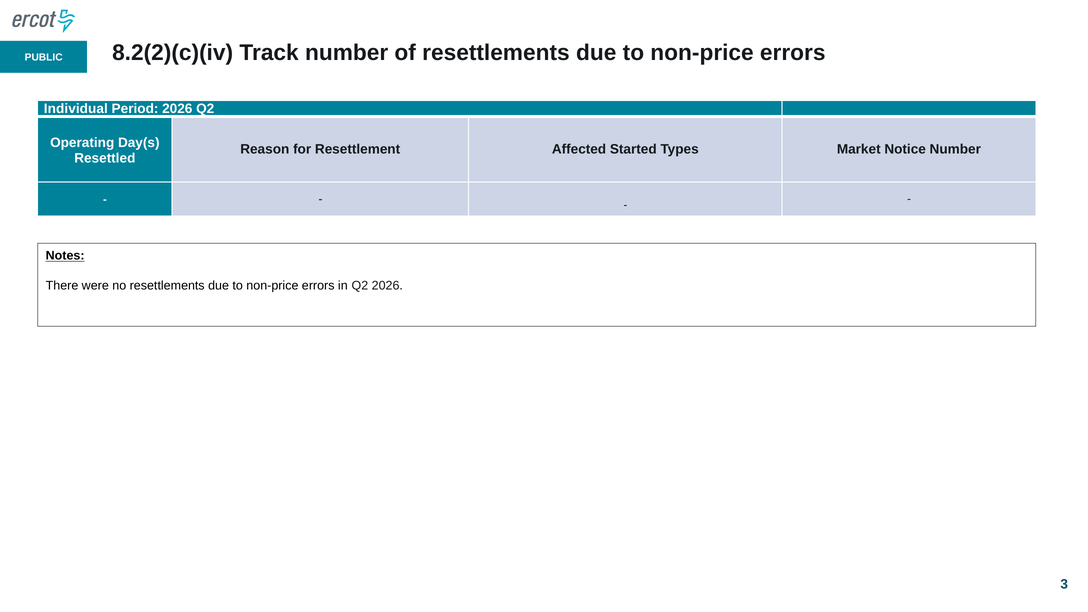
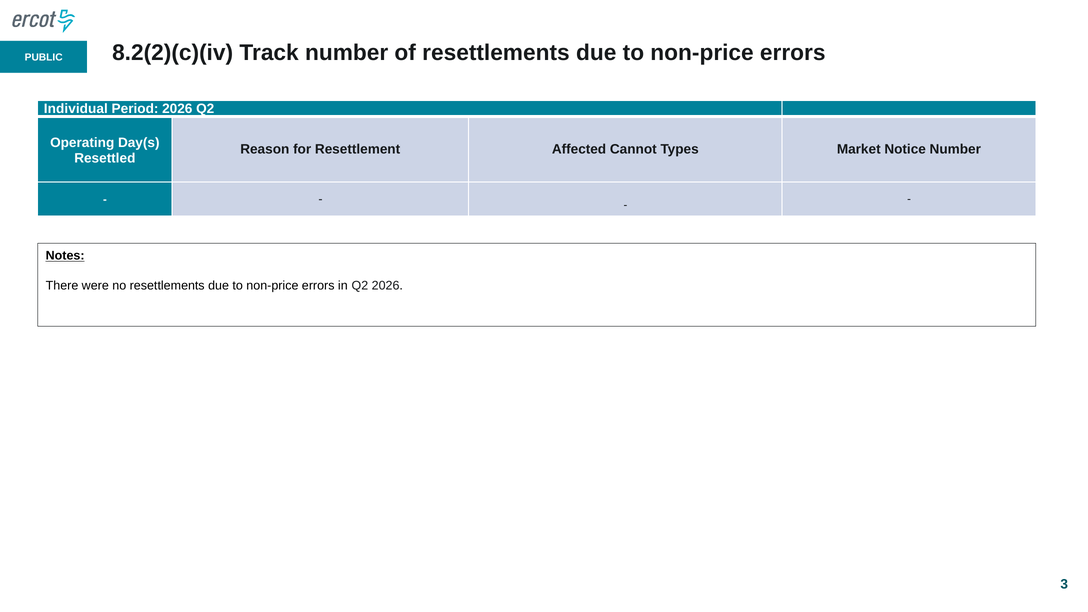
Started: Started -> Cannot
